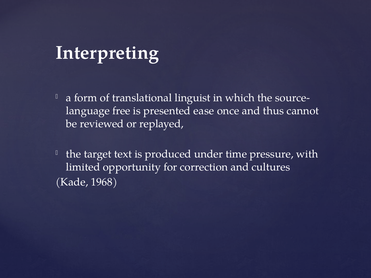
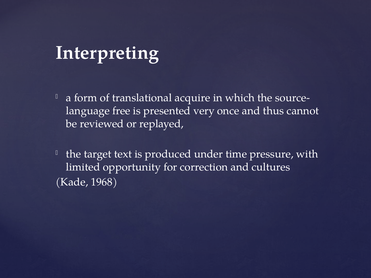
linguist: linguist -> acquire
ease: ease -> very
